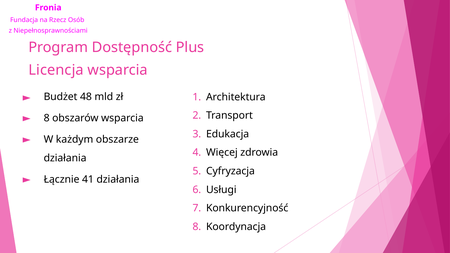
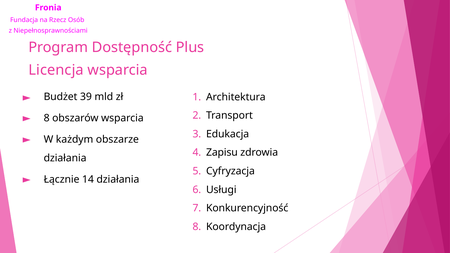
48: 48 -> 39
Więcej: Więcej -> Zapisu
41: 41 -> 14
